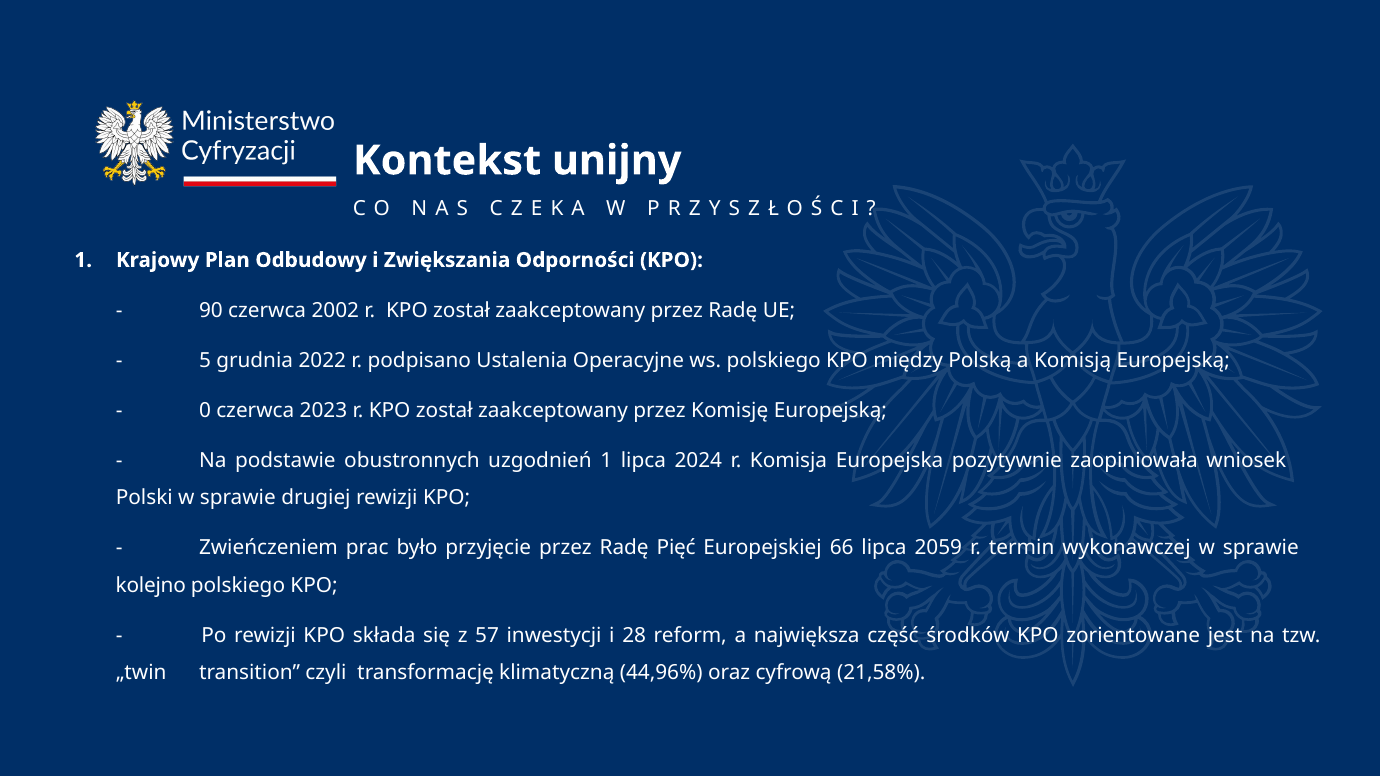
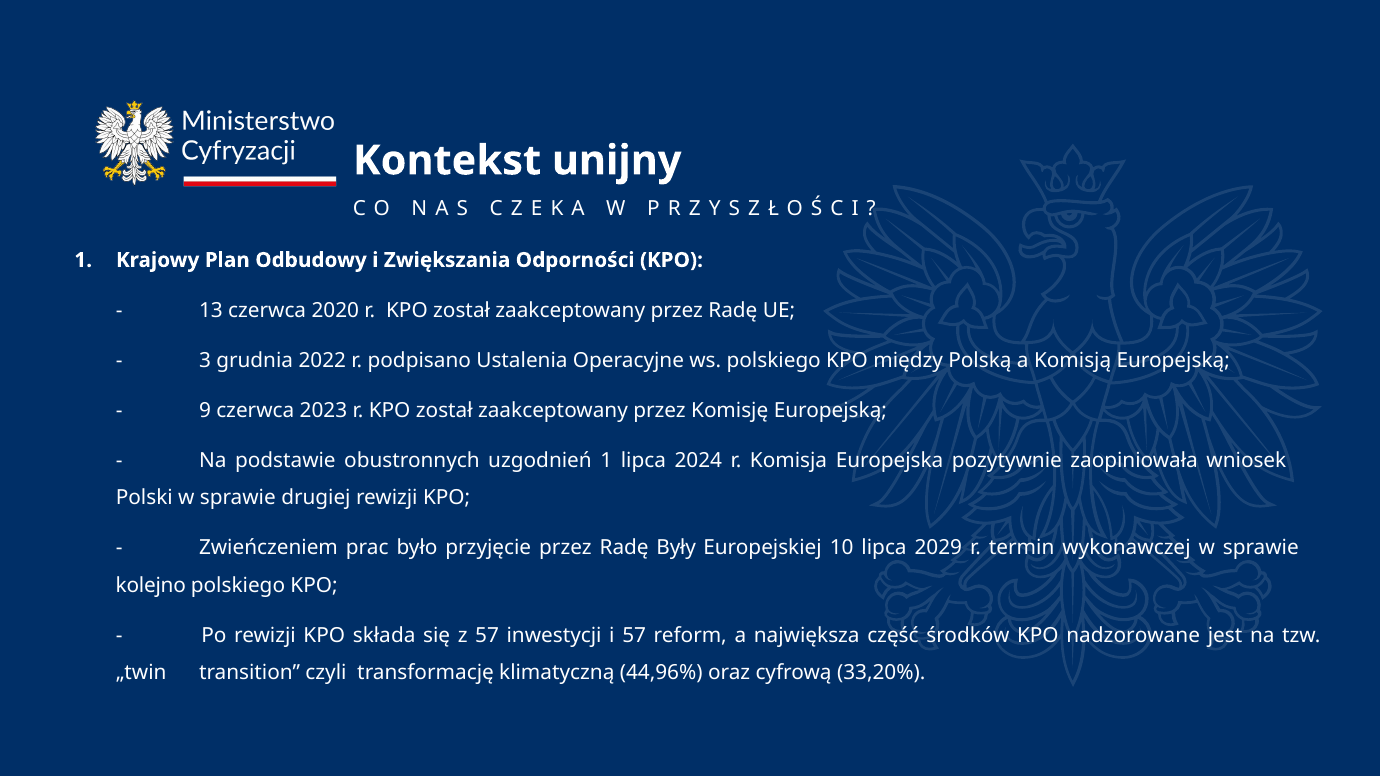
90: 90 -> 13
2002: 2002 -> 2020
5: 5 -> 3
0: 0 -> 9
Pięć: Pięć -> Były
66: 66 -> 10
2059: 2059 -> 2029
i 28: 28 -> 57
zorientowane: zorientowane -> nadzorowane
21,58%: 21,58% -> 33,20%
